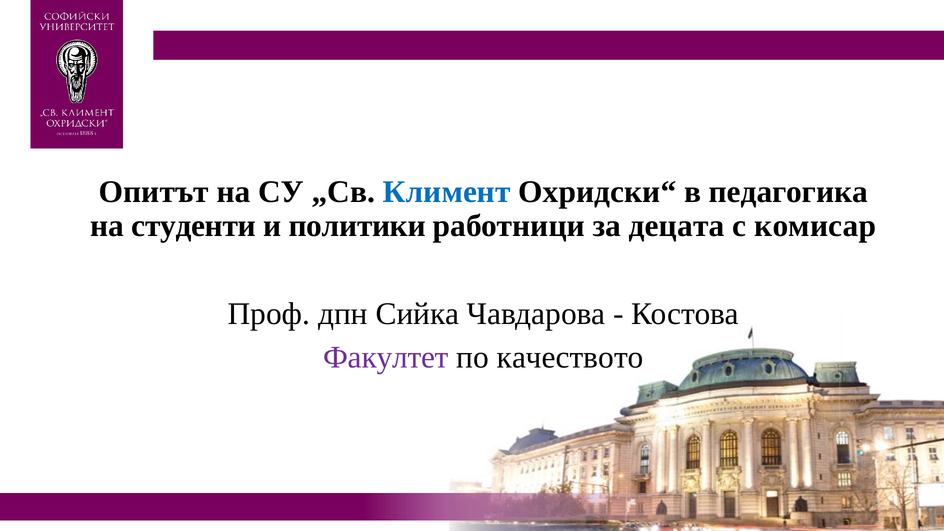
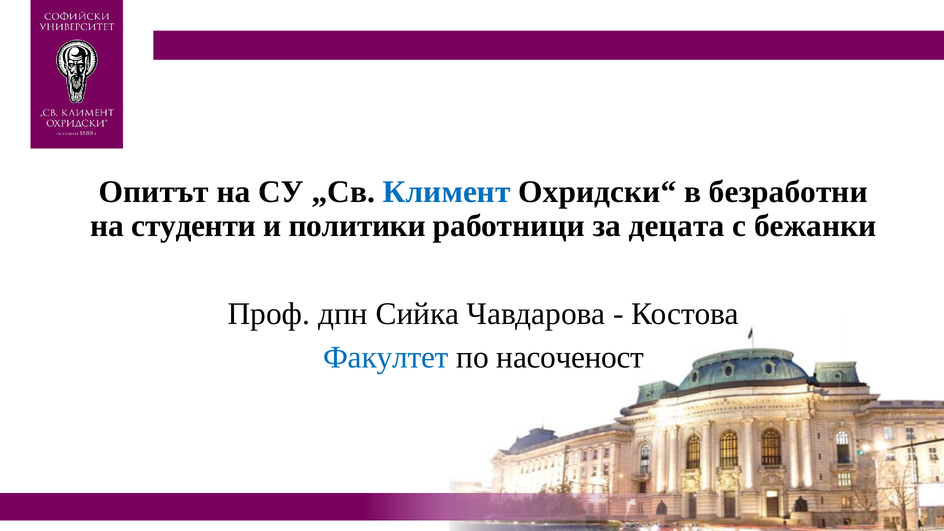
педагогика: педагогика -> безработни
комисар: комисар -> бежанки
Факултет colour: purple -> blue
качеството: качеството -> насоченост
